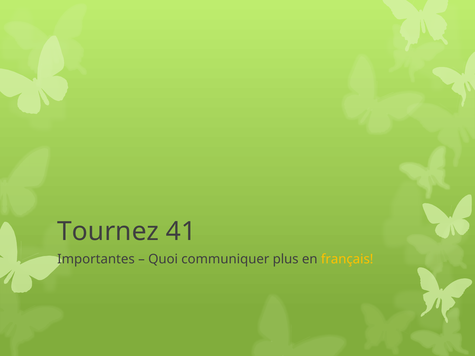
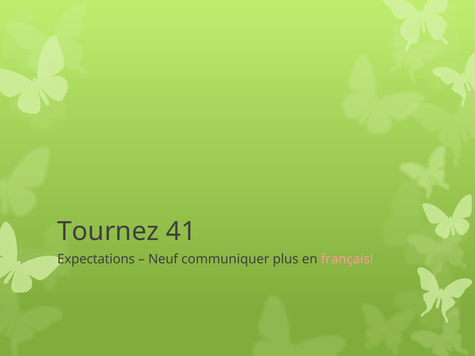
Importantes: Importantes -> Expectations
Quoi: Quoi -> Neuf
français colour: yellow -> pink
